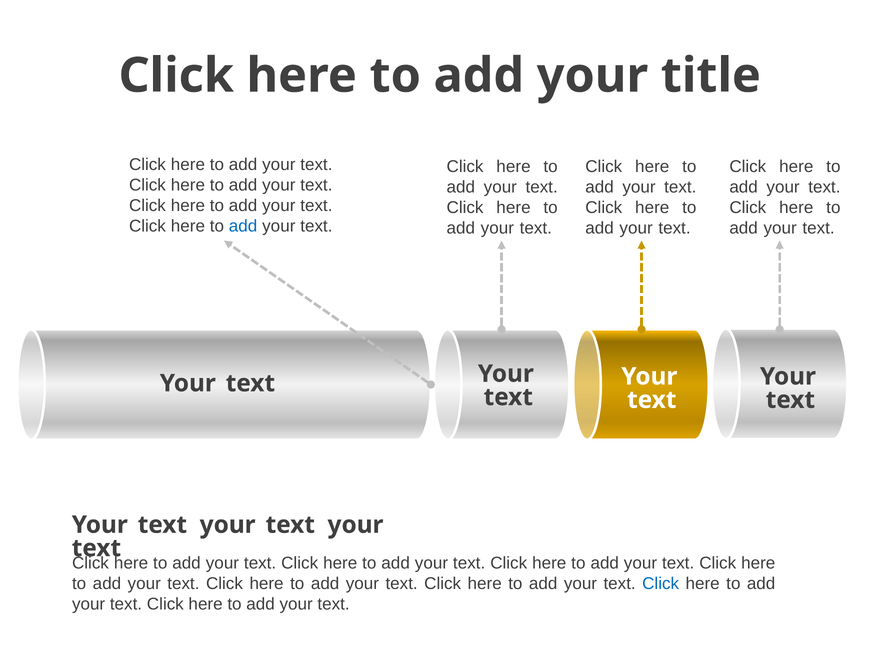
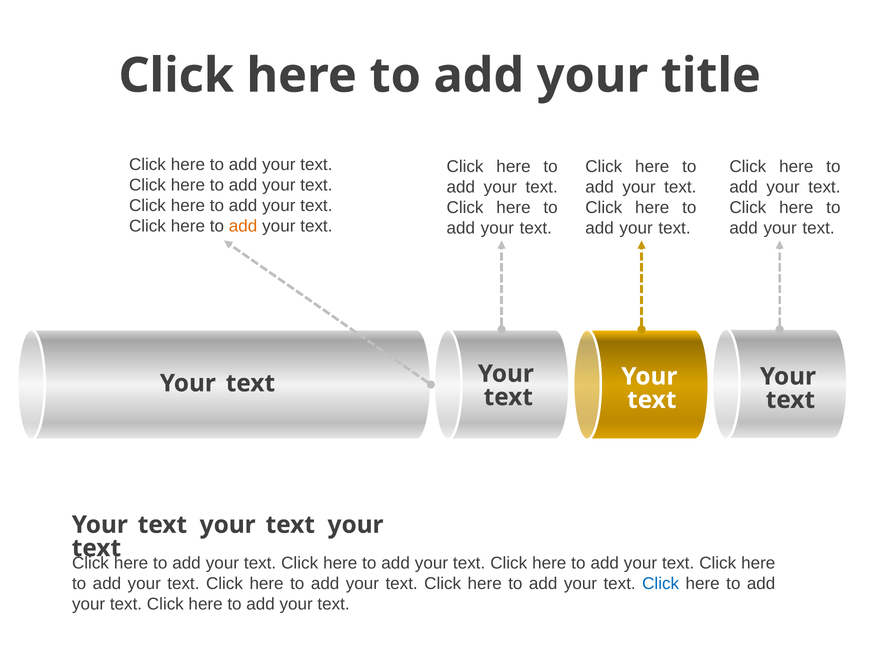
add at (243, 226) colour: blue -> orange
